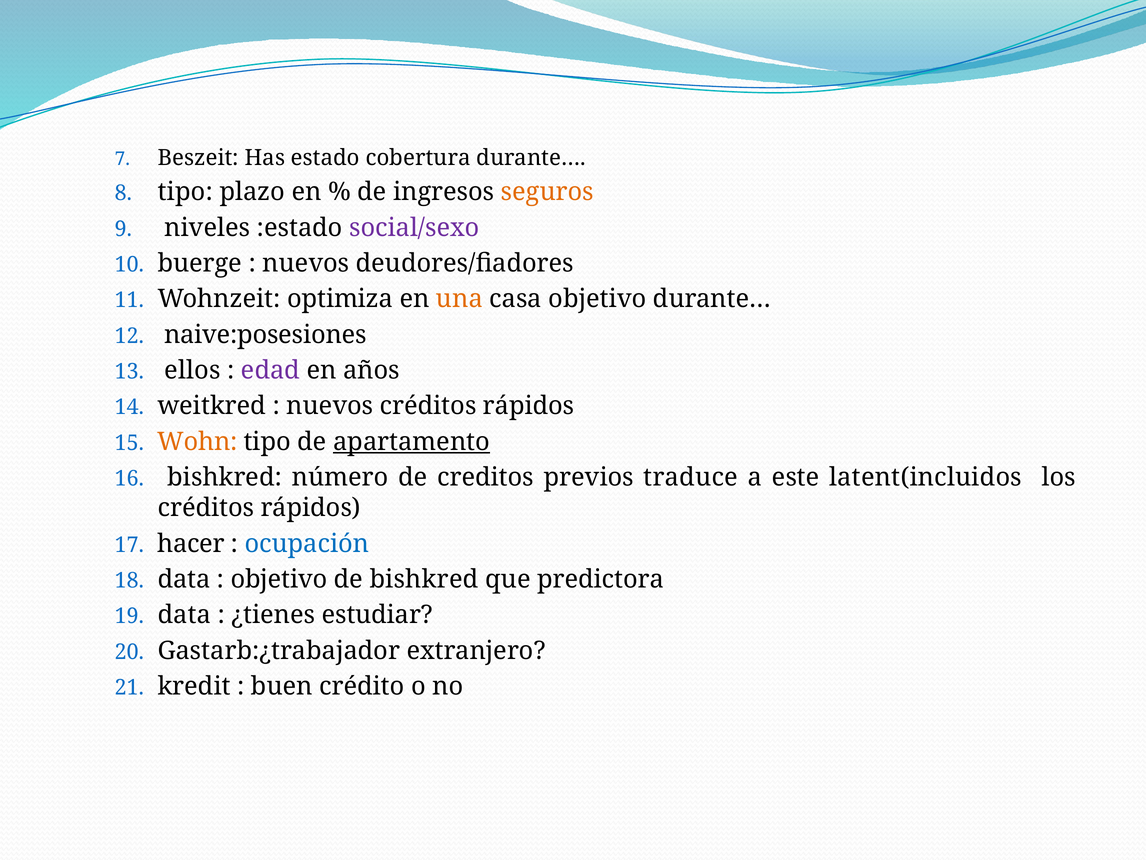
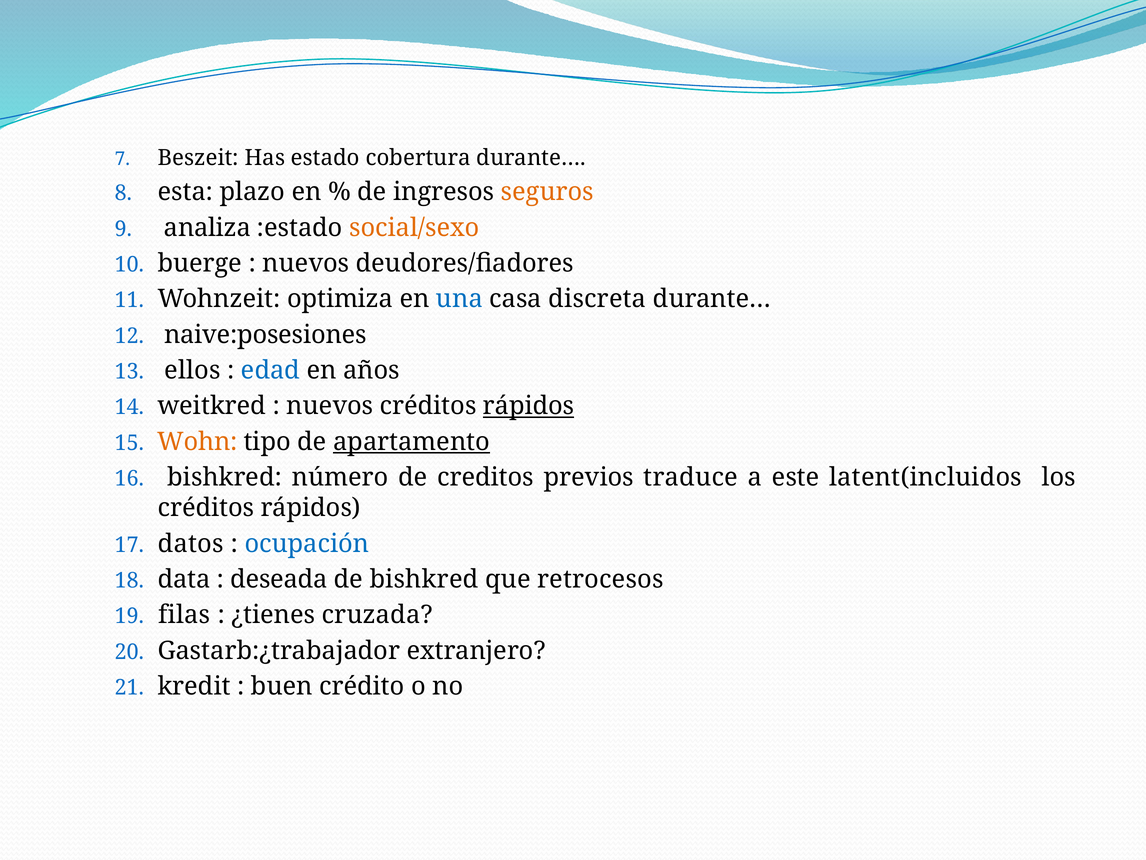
tipo at (185, 192): tipo -> esta
niveles: niveles -> analiza
social/sexo colour: purple -> orange
una colour: orange -> blue
casa objetivo: objetivo -> discreta
edad colour: purple -> blue
rápidos at (529, 406) underline: none -> present
hacer: hacer -> datos
objetivo at (279, 579): objetivo -> deseada
predictora: predictora -> retrocesos
data at (184, 615): data -> filas
estudiar: estudiar -> cruzada
